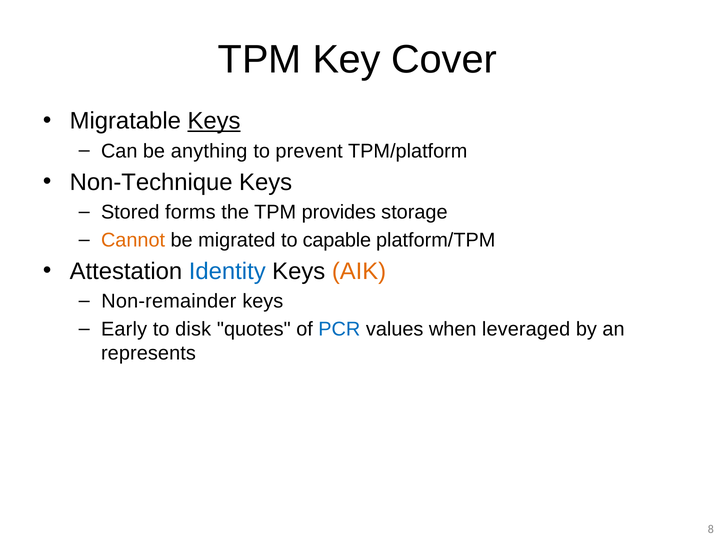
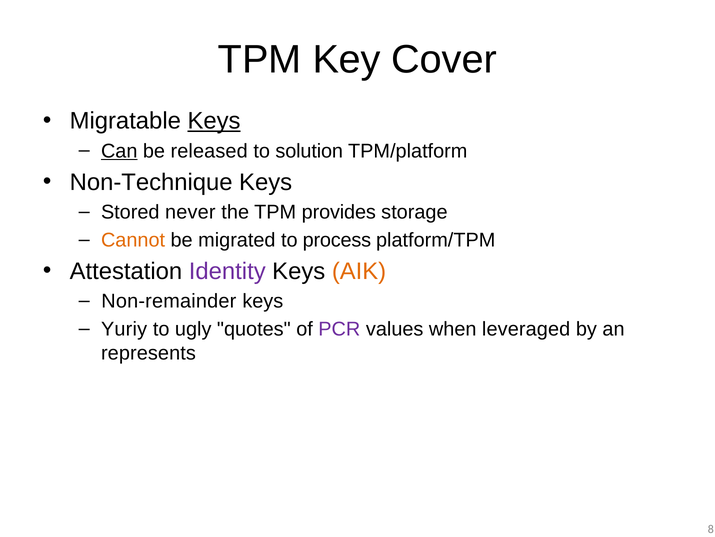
Can underline: none -> present
anything: anything -> released
prevent: prevent -> solution
forms: forms -> never
capable: capable -> process
Identity colour: blue -> purple
Early: Early -> Yuriy
disk: disk -> ugly
PCR colour: blue -> purple
